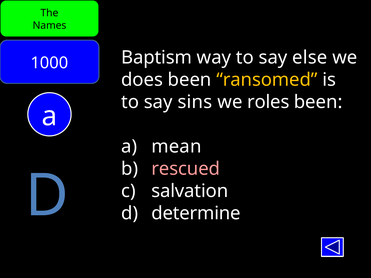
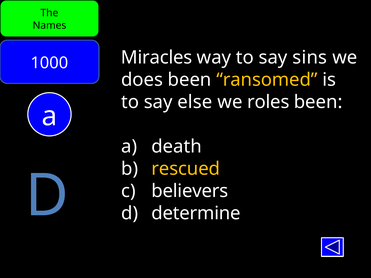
Baptism: Baptism -> Miracles
else: else -> sins
sins: sins -> else
mean: mean -> death
rescued colour: pink -> yellow
salvation: salvation -> believers
